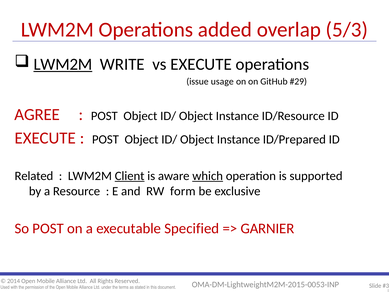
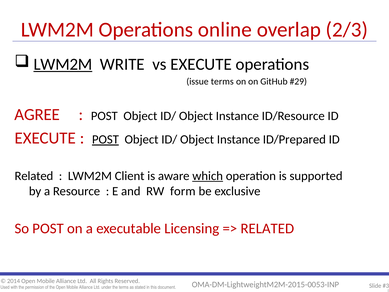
added: added -> online
5/3: 5/3 -> 2/3
issue usage: usage -> terms
POST at (105, 139) underline: none -> present
Client underline: present -> none
Specified: Specified -> Licensing
GARNIER at (267, 228): GARNIER -> RELATED
